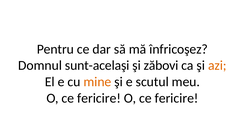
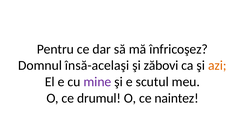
sunt-acelaşi: sunt-acelaşi -> însă-acelaşi
mine colour: orange -> purple
fericire at (99, 98): fericire -> drumul
fericire at (177, 98): fericire -> naintez
